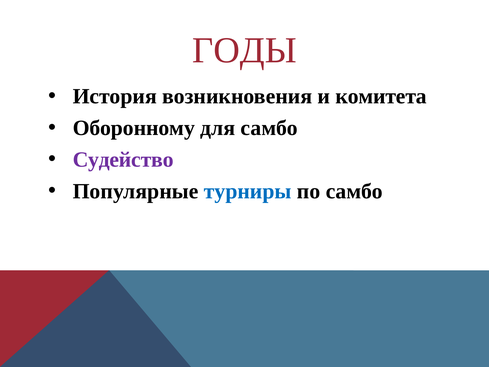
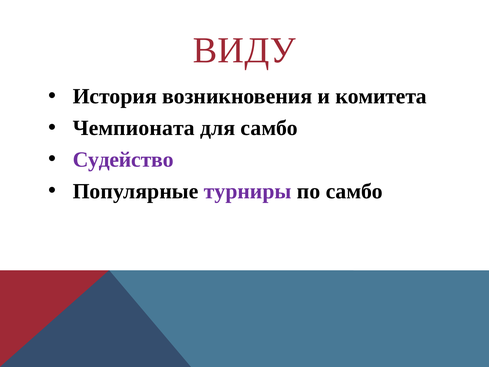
ГОДЫ: ГОДЫ -> ВИДУ
Оборонному: Оборонному -> Чемпионата
турниры colour: blue -> purple
